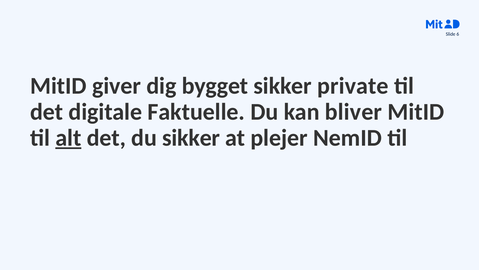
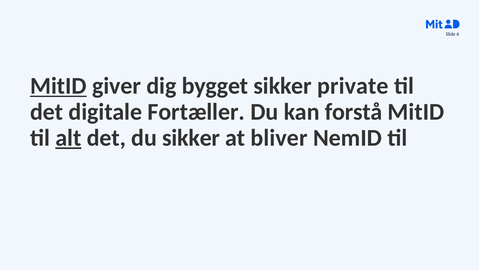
MitID at (58, 86) underline: none -> present
Faktuelle: Faktuelle -> Fortæller
bliver: bliver -> forstå
plejer: plejer -> bliver
